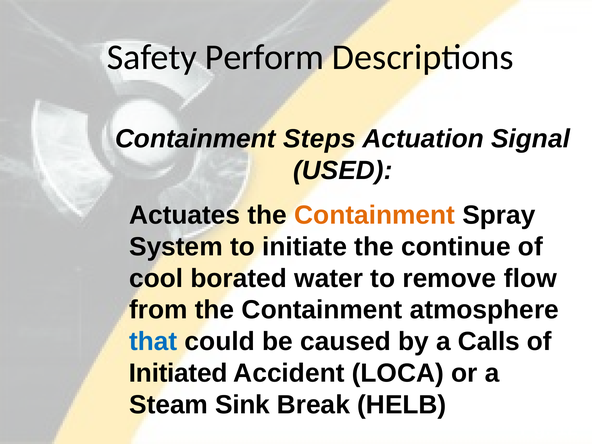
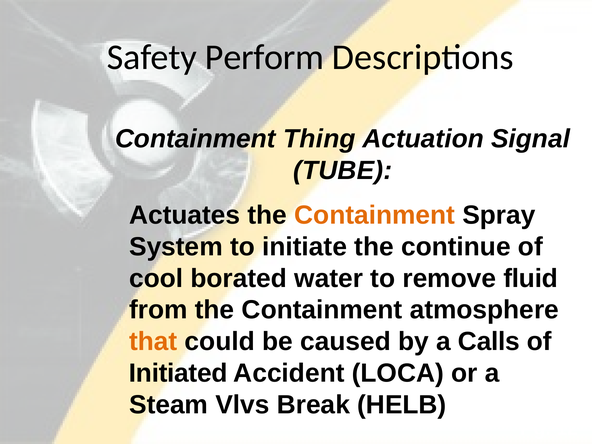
Steps: Steps -> Thing
USED: USED -> TUBE
flow: flow -> fluid
that colour: blue -> orange
Sink: Sink -> Vlvs
